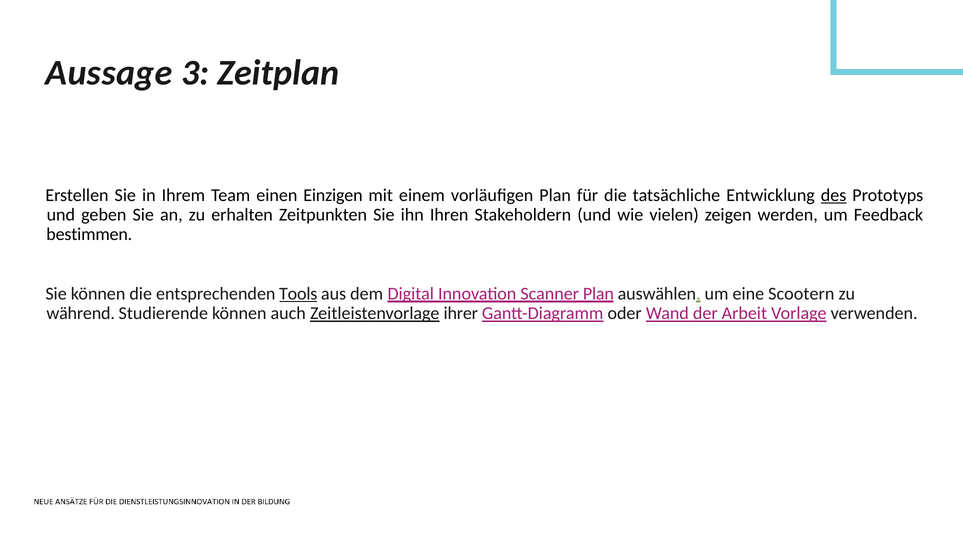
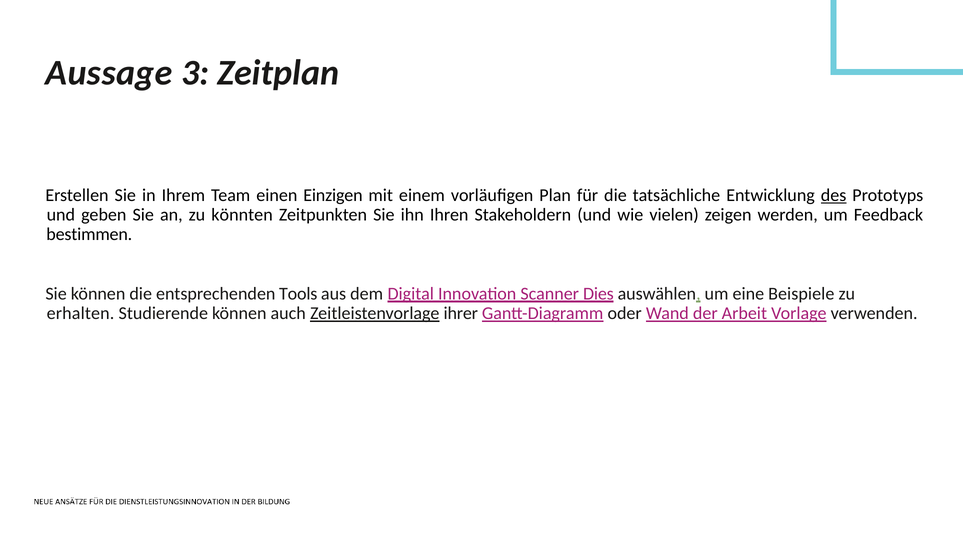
erhalten: erhalten -> könnten
Tools underline: present -> none
Scanner Plan: Plan -> Dies
Scootern: Scootern -> Beispiele
während: während -> erhalten
